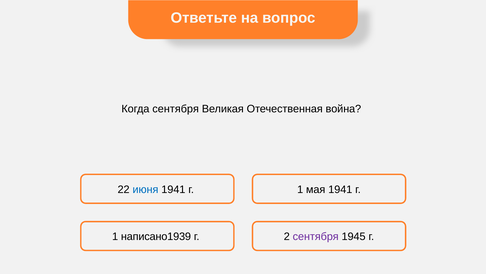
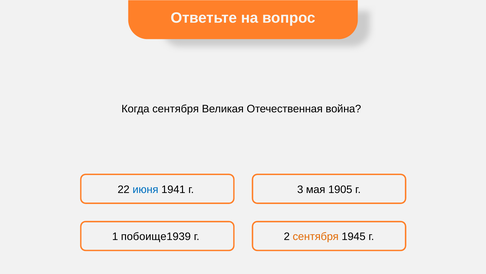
1 at (300, 189): 1 -> 3
мая 1941: 1941 -> 1905
написано1939: написано1939 -> побоище1939
сентября at (316, 236) colour: purple -> orange
